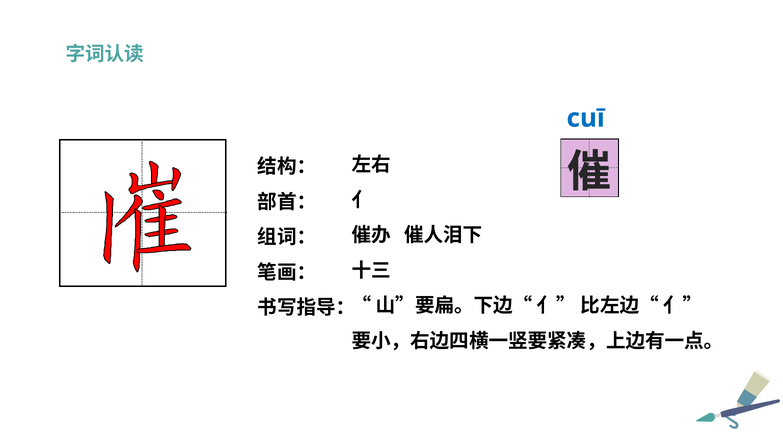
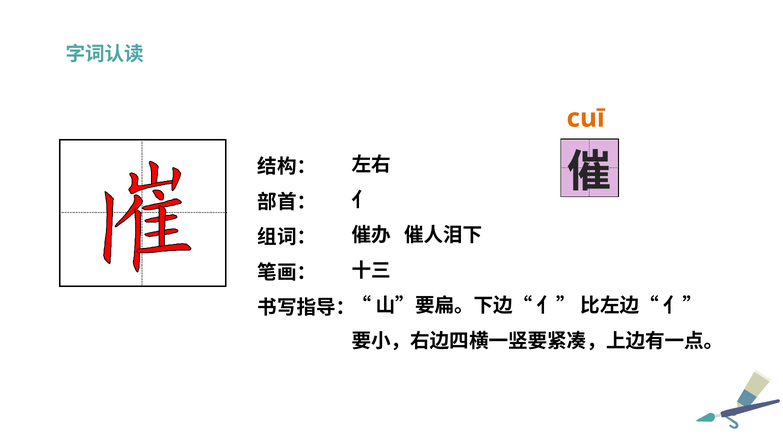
cuī colour: blue -> orange
